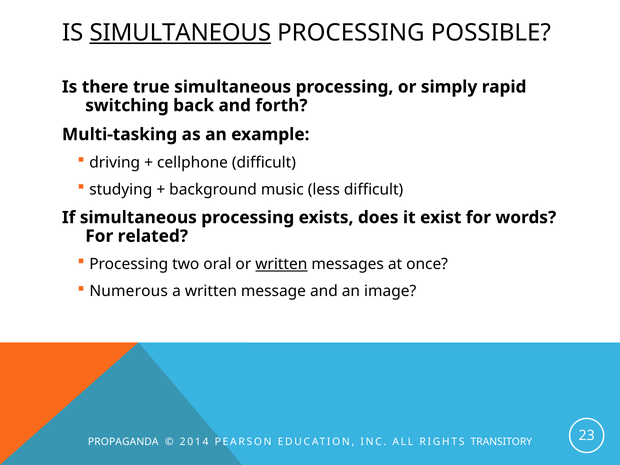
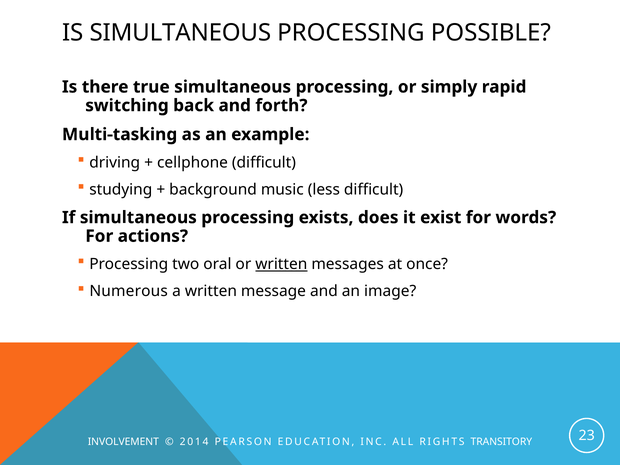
SIMULTANEOUS at (180, 33) underline: present -> none
related: related -> actions
PROPAGANDA: PROPAGANDA -> INVOLVEMENT
